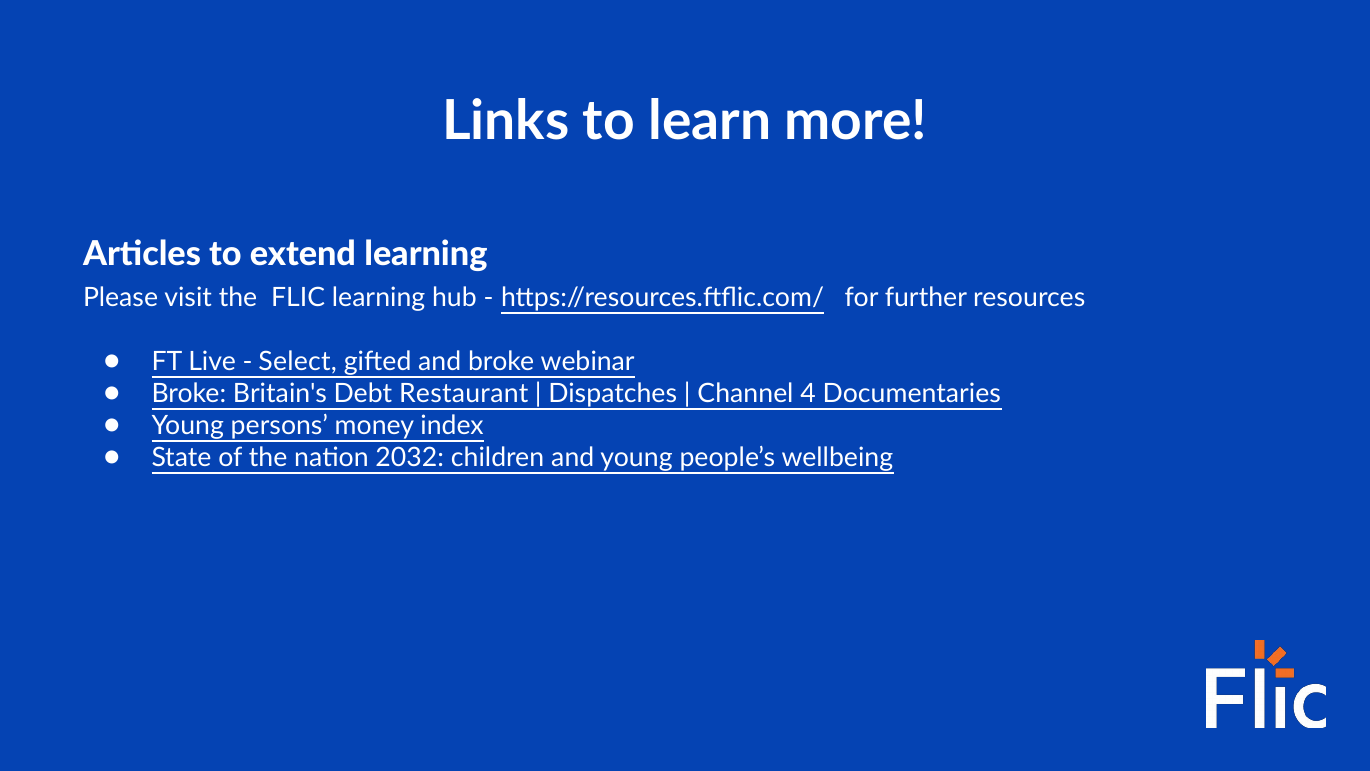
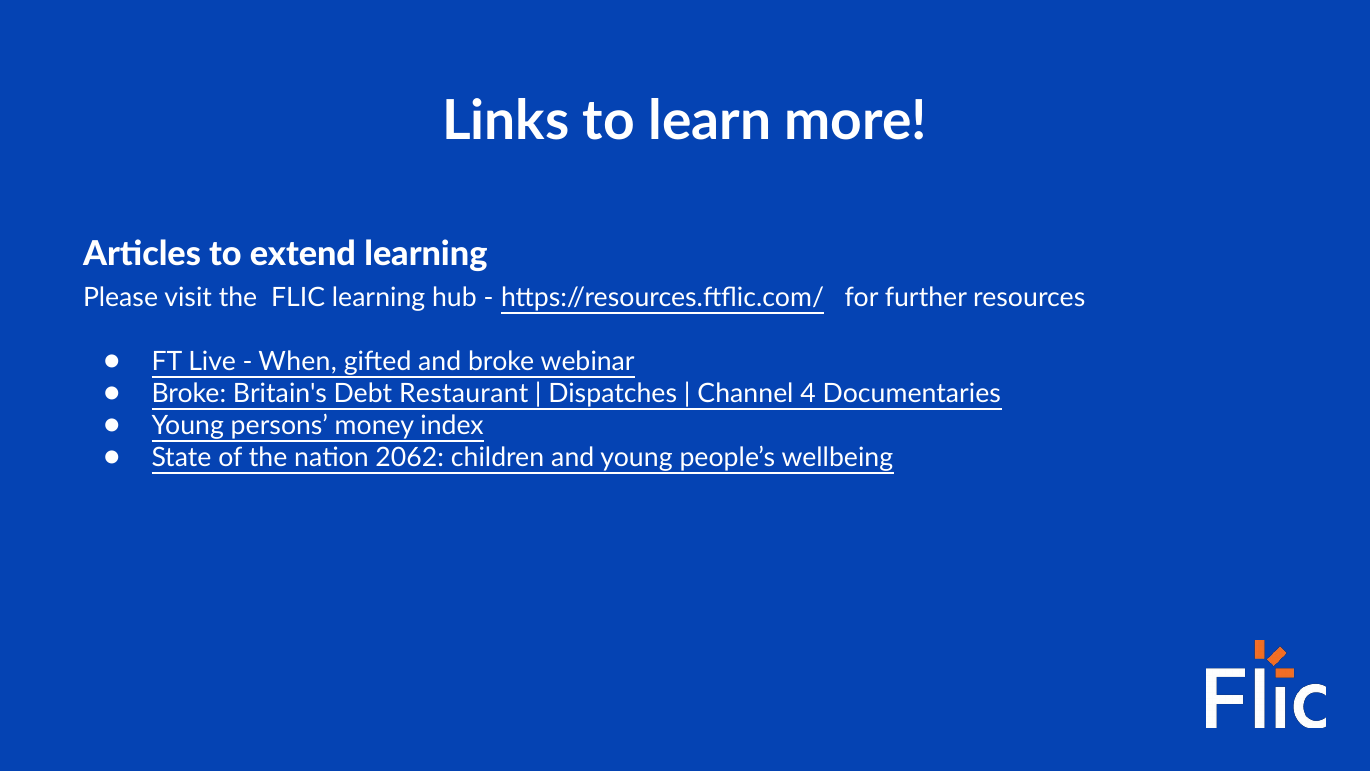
Select: Select -> When
2032: 2032 -> 2062
